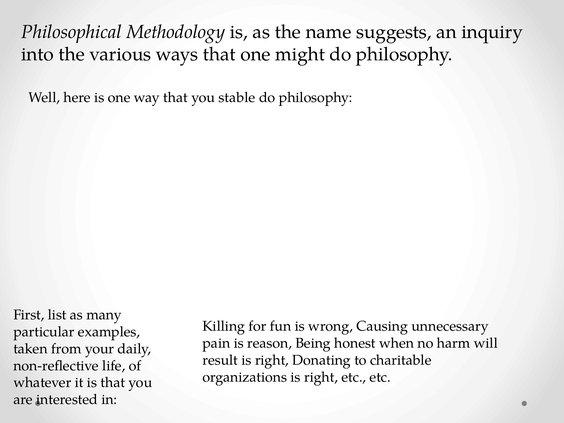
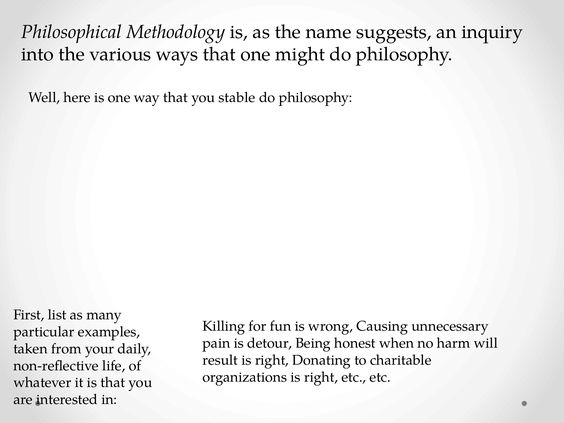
reason: reason -> detour
